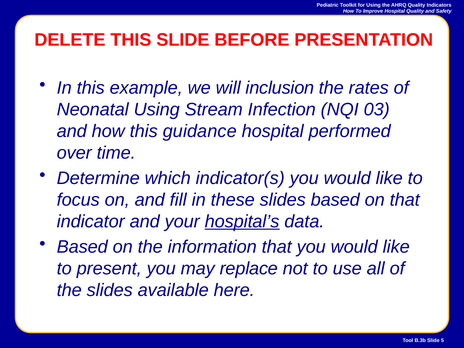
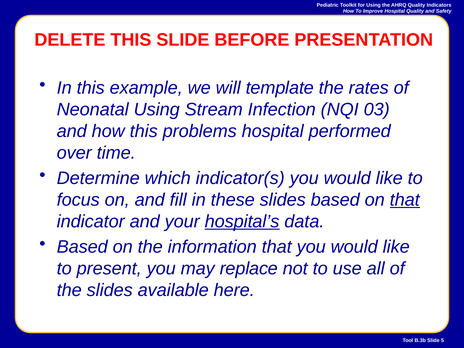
inclusion: inclusion -> template
guidance: guidance -> problems
that at (405, 200) underline: none -> present
